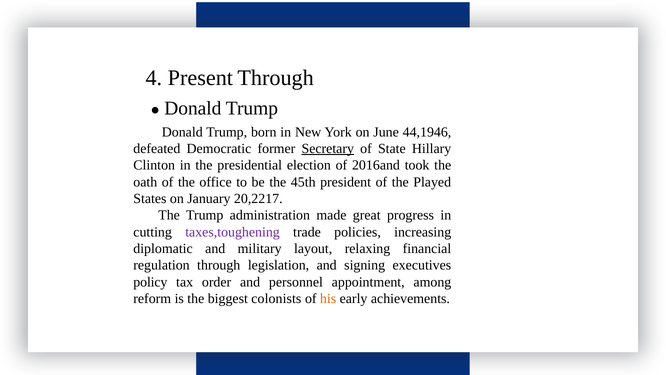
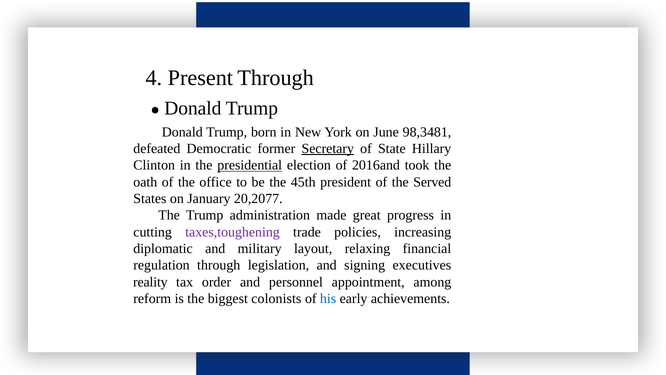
44,1946: 44,1946 -> 98,3481
presidential underline: none -> present
Played: Played -> Served
20,2217: 20,2217 -> 20,2077
policy: policy -> reality
his colour: orange -> blue
